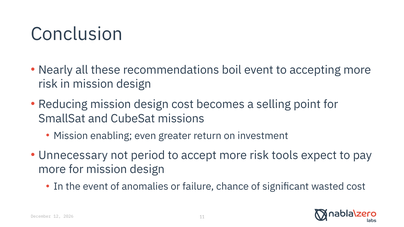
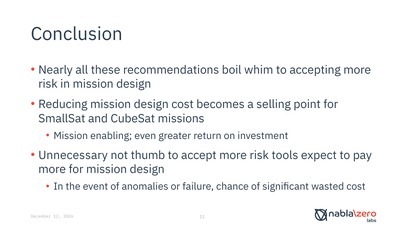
boil event: event -> whim
period: period -> thumb
